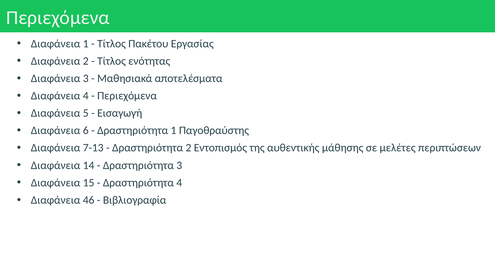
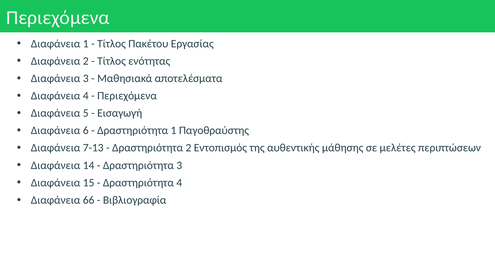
46: 46 -> 66
